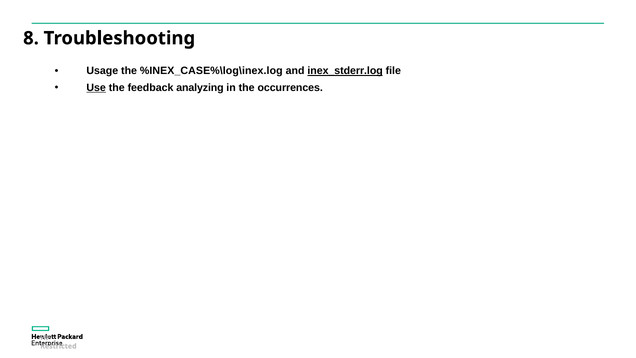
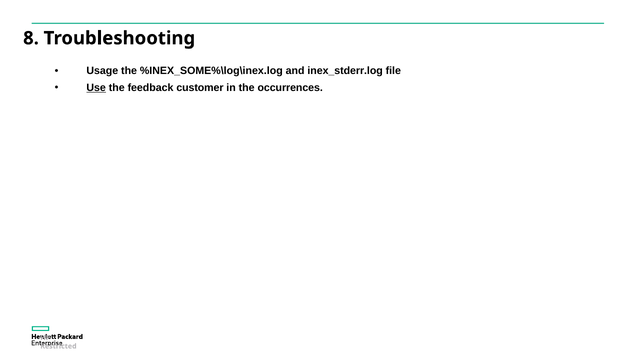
%INEX_CASE%\log\inex.log: %INEX_CASE%\log\inex.log -> %INEX_SOME%\log\inex.log
inex_stderr.log underline: present -> none
analyzing: analyzing -> customer
